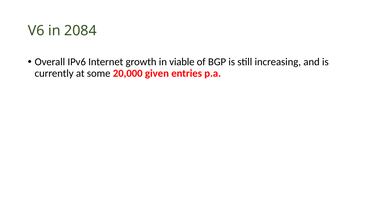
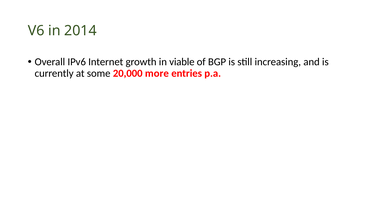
2084: 2084 -> 2014
given: given -> more
